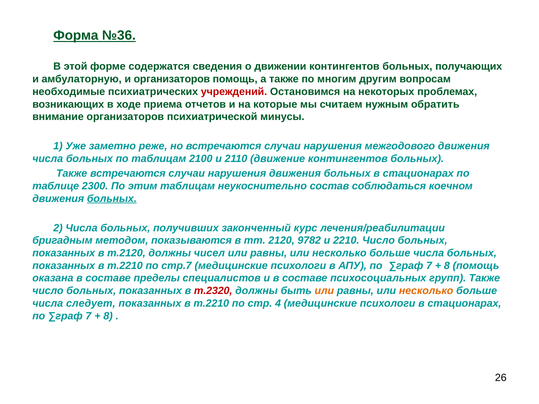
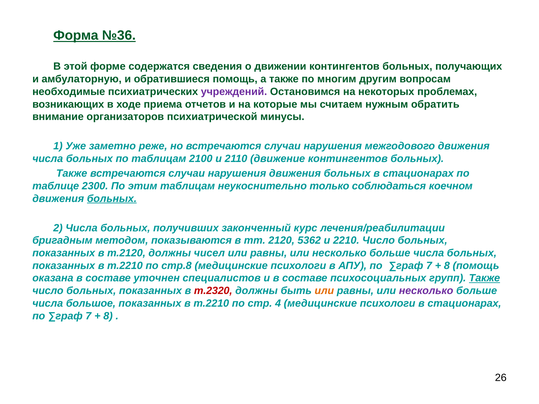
и организаторов: организаторов -> обратившиеся
учреждений colour: red -> purple
состав: состав -> только
9782: 9782 -> 5362
стр.7: стр.7 -> стр.8
пределы: пределы -> уточнен
Также at (484, 278) underline: none -> present
несколько at (426, 291) colour: orange -> purple
следует: следует -> большое
